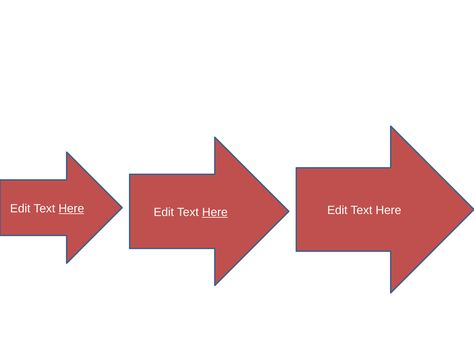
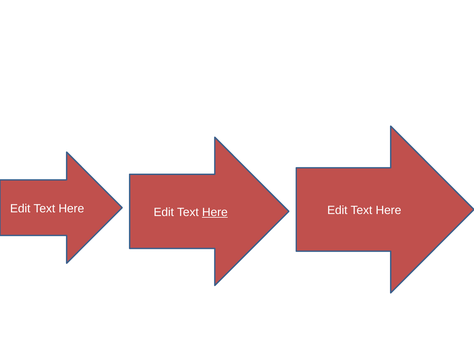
Here at (71, 208) underline: present -> none
